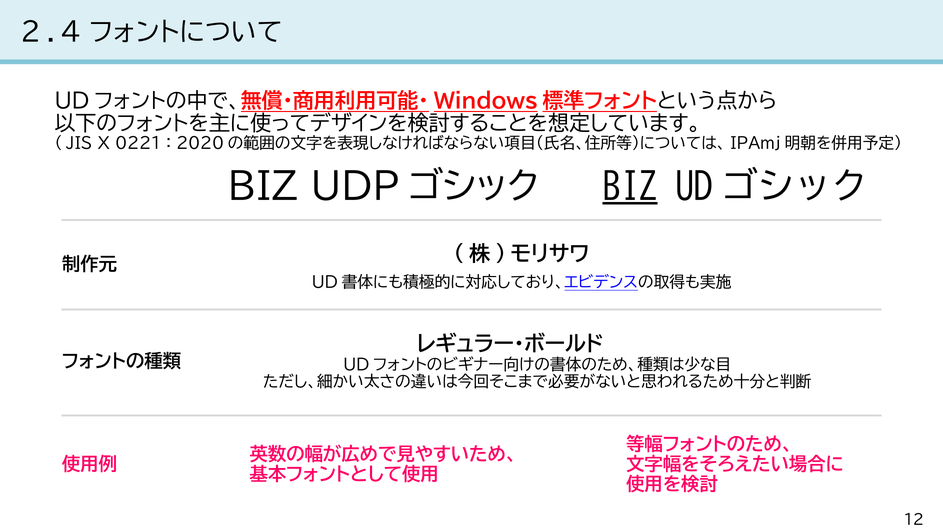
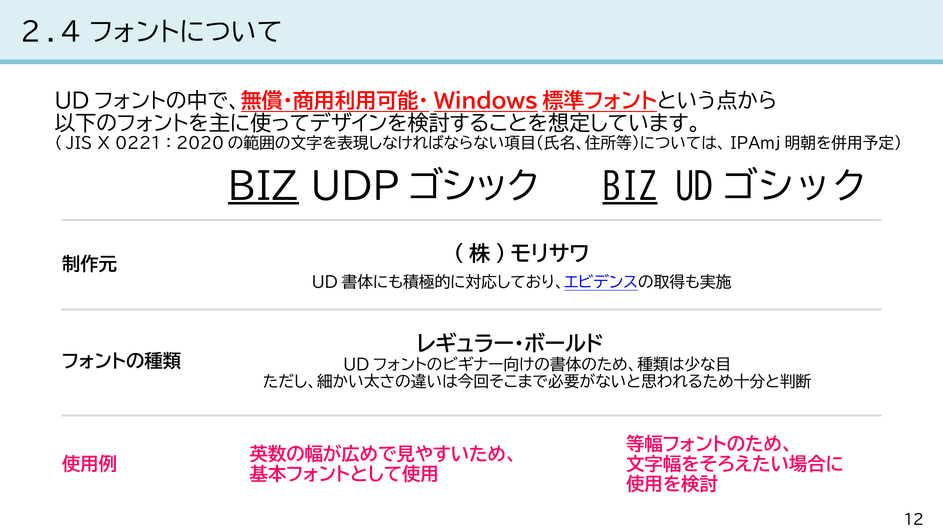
BIZ at (263, 187) underline: none -> present
